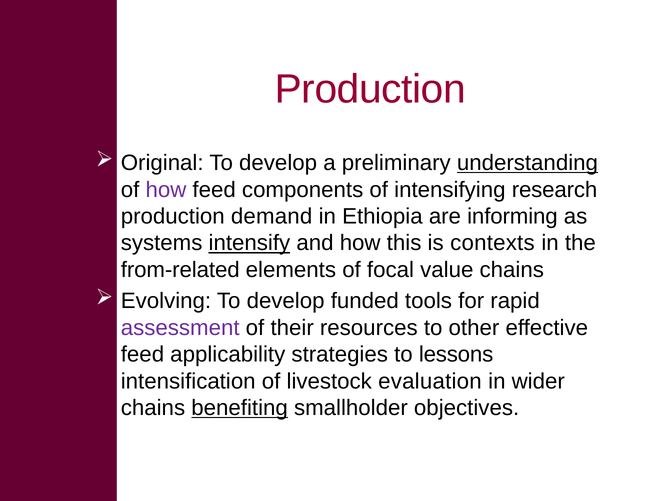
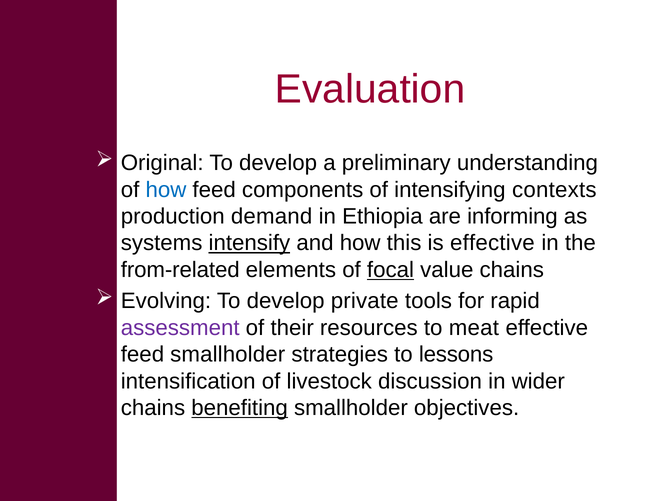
Production at (370, 89): Production -> Evaluation
understanding underline: present -> none
how at (166, 190) colour: purple -> blue
research: research -> contexts
is contexts: contexts -> effective
focal underline: none -> present
funded: funded -> private
other: other -> meat
feed applicability: applicability -> smallholder
evaluation: evaluation -> discussion
